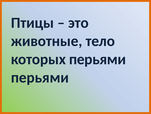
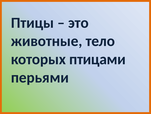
которых перьями: перьями -> птицами
